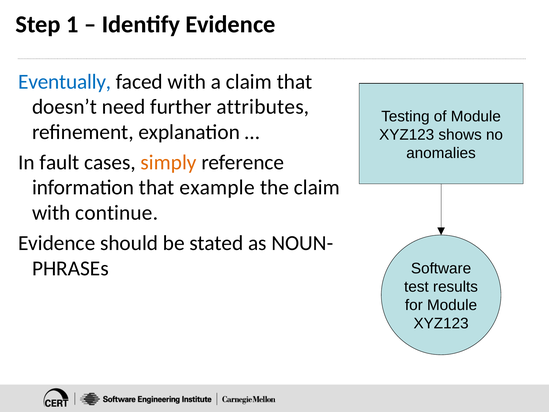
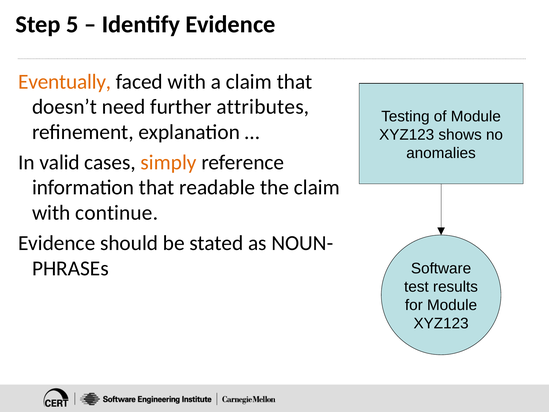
1: 1 -> 5
Eventually colour: blue -> orange
fault: fault -> valid
example: example -> readable
